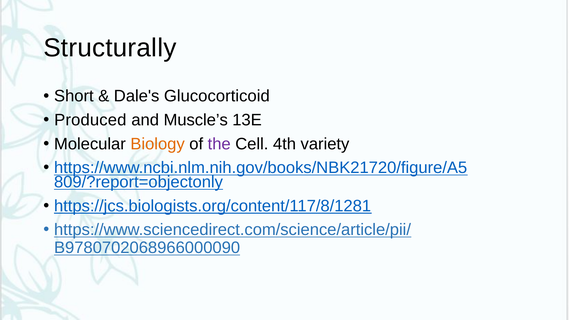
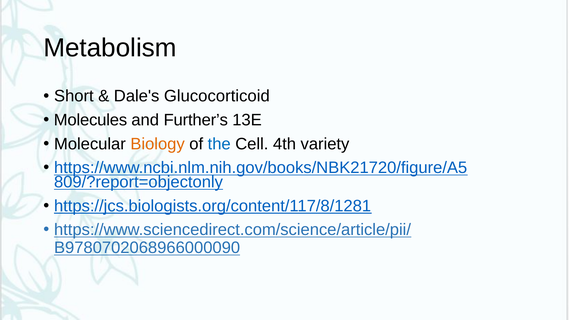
Structurally: Structurally -> Metabolism
Produced: Produced -> Molecules
Muscle’s: Muscle’s -> Further’s
the colour: purple -> blue
